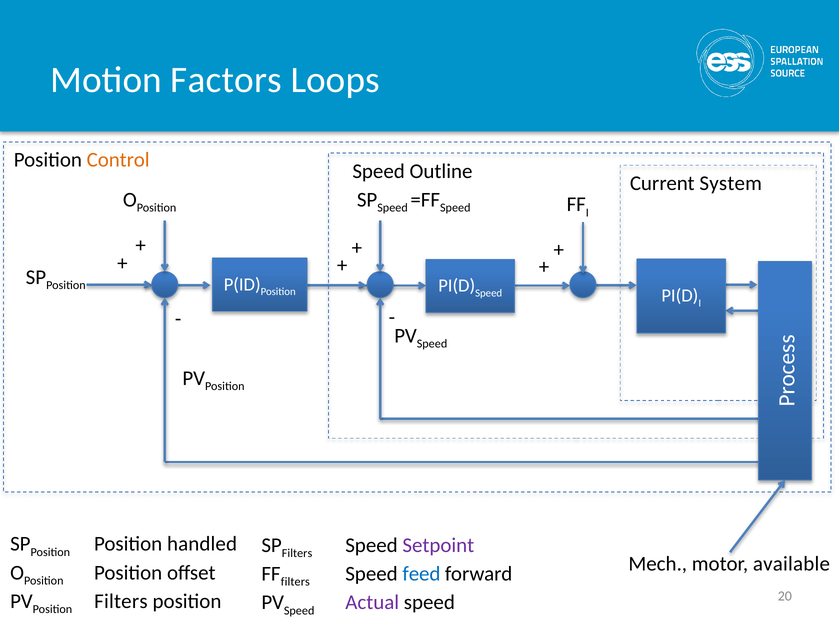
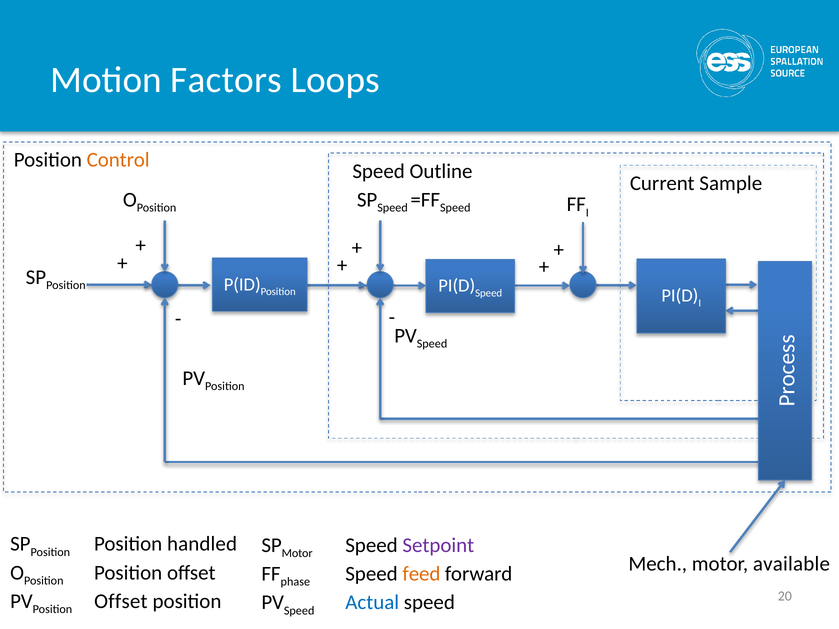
System: System -> Sample
Filters at (297, 554): Filters -> Motor
filters at (295, 582): filters -> phase
feed colour: blue -> orange
Filters at (121, 601): Filters -> Offset
Actual colour: purple -> blue
